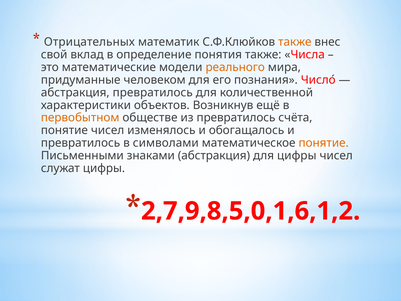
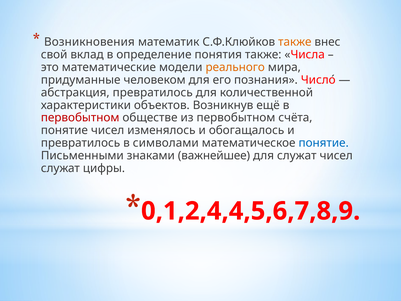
Отрицательных: Отрицательных -> Возникновения
первобытном at (80, 118) colour: orange -> red
из превратилось: превратилось -> первобытном
понятие at (324, 143) colour: orange -> blue
знаками абстракция: абстракция -> важнейшее
для цифры: цифры -> служат
2,7,9,8,5,0,1,6,1,2: 2,7,9,8,5,0,1,6,1,2 -> 0,1,2,4,4,5,6,7,8,9
